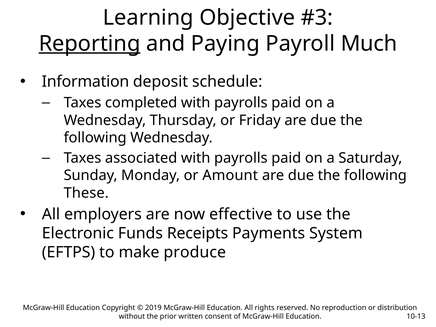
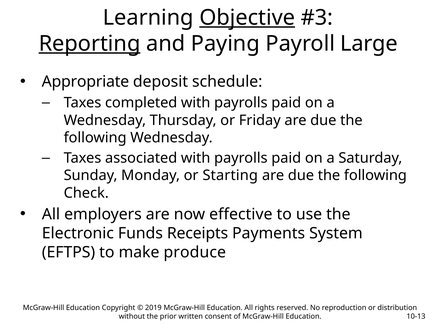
Objective underline: none -> present
Much: Much -> Large
Information: Information -> Appropriate
Amount: Amount -> Starting
These: These -> Check
